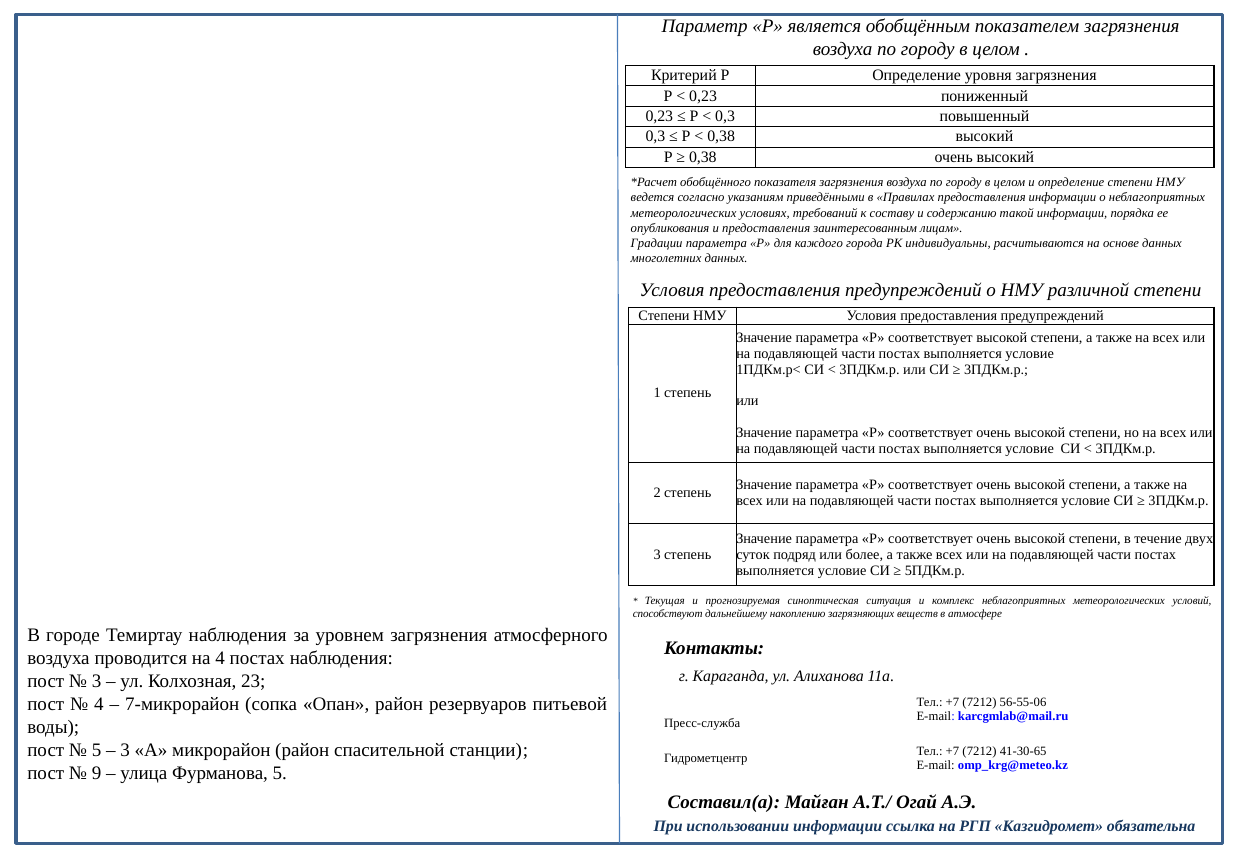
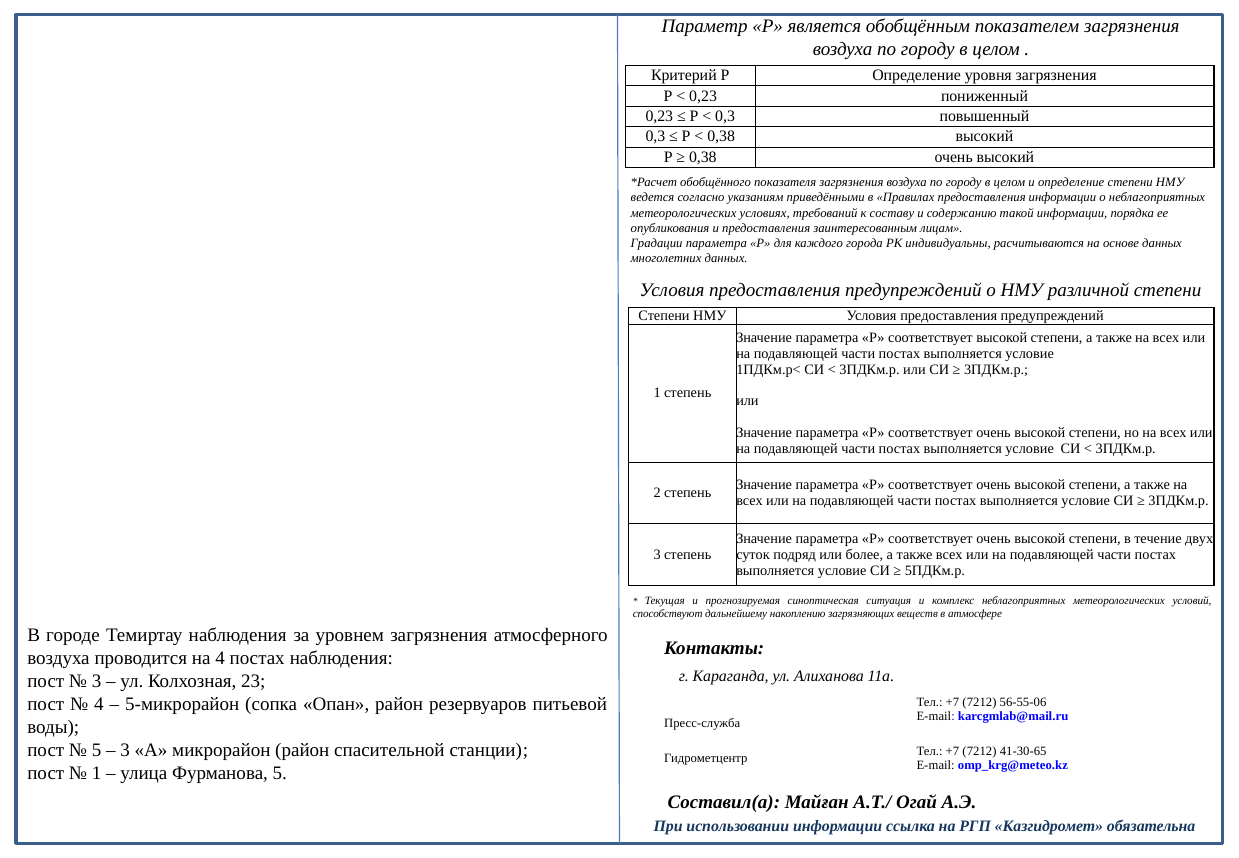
7-микрорайон: 7-микрорайон -> 5-микрорайон
9 at (97, 773): 9 -> 1
